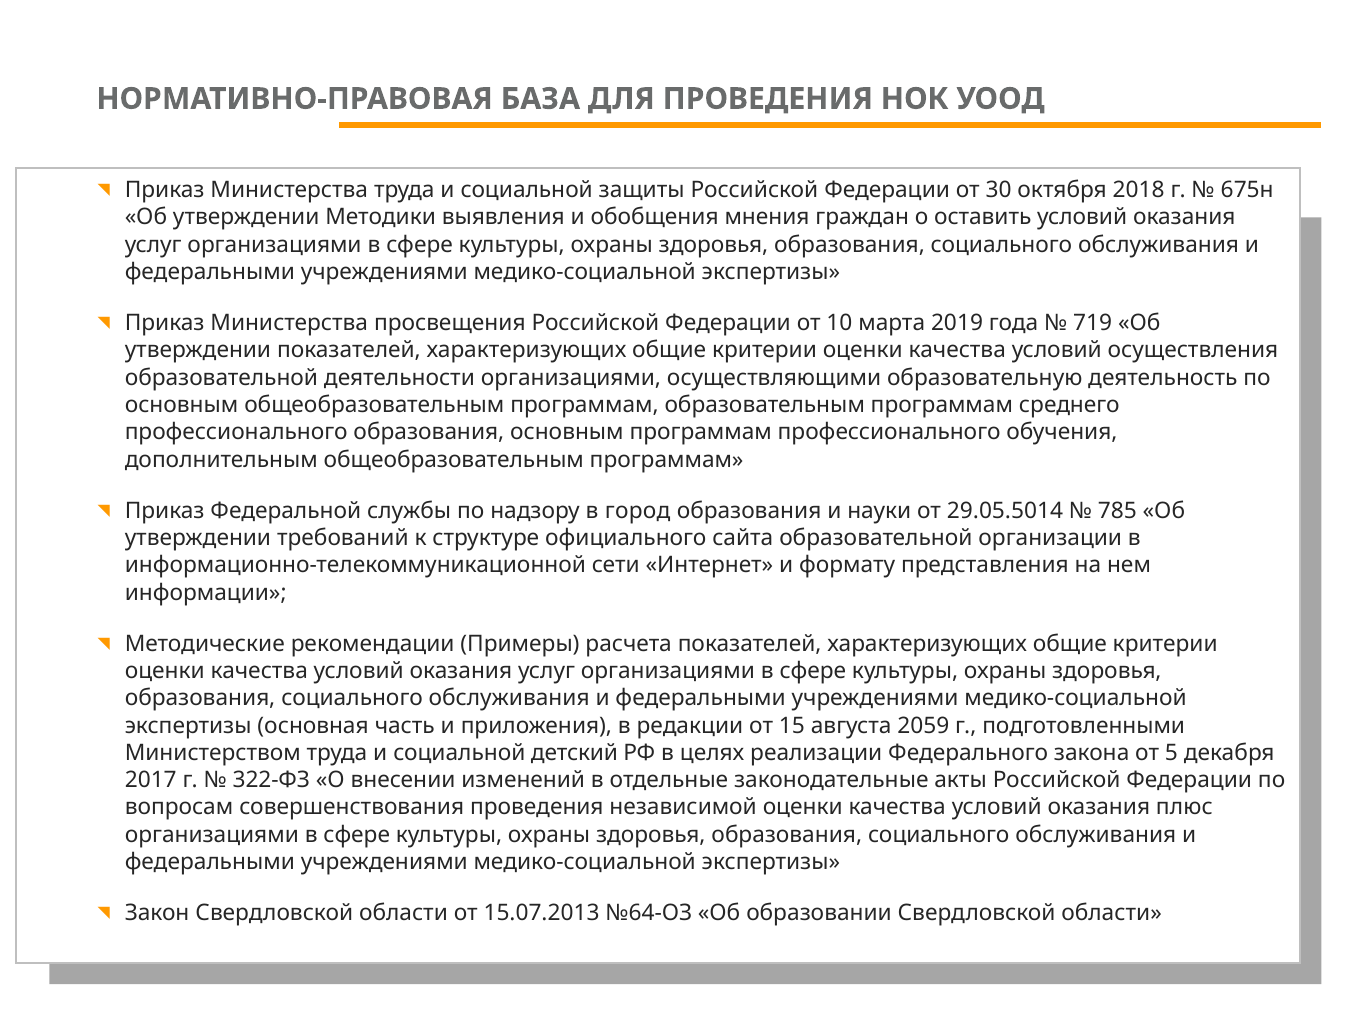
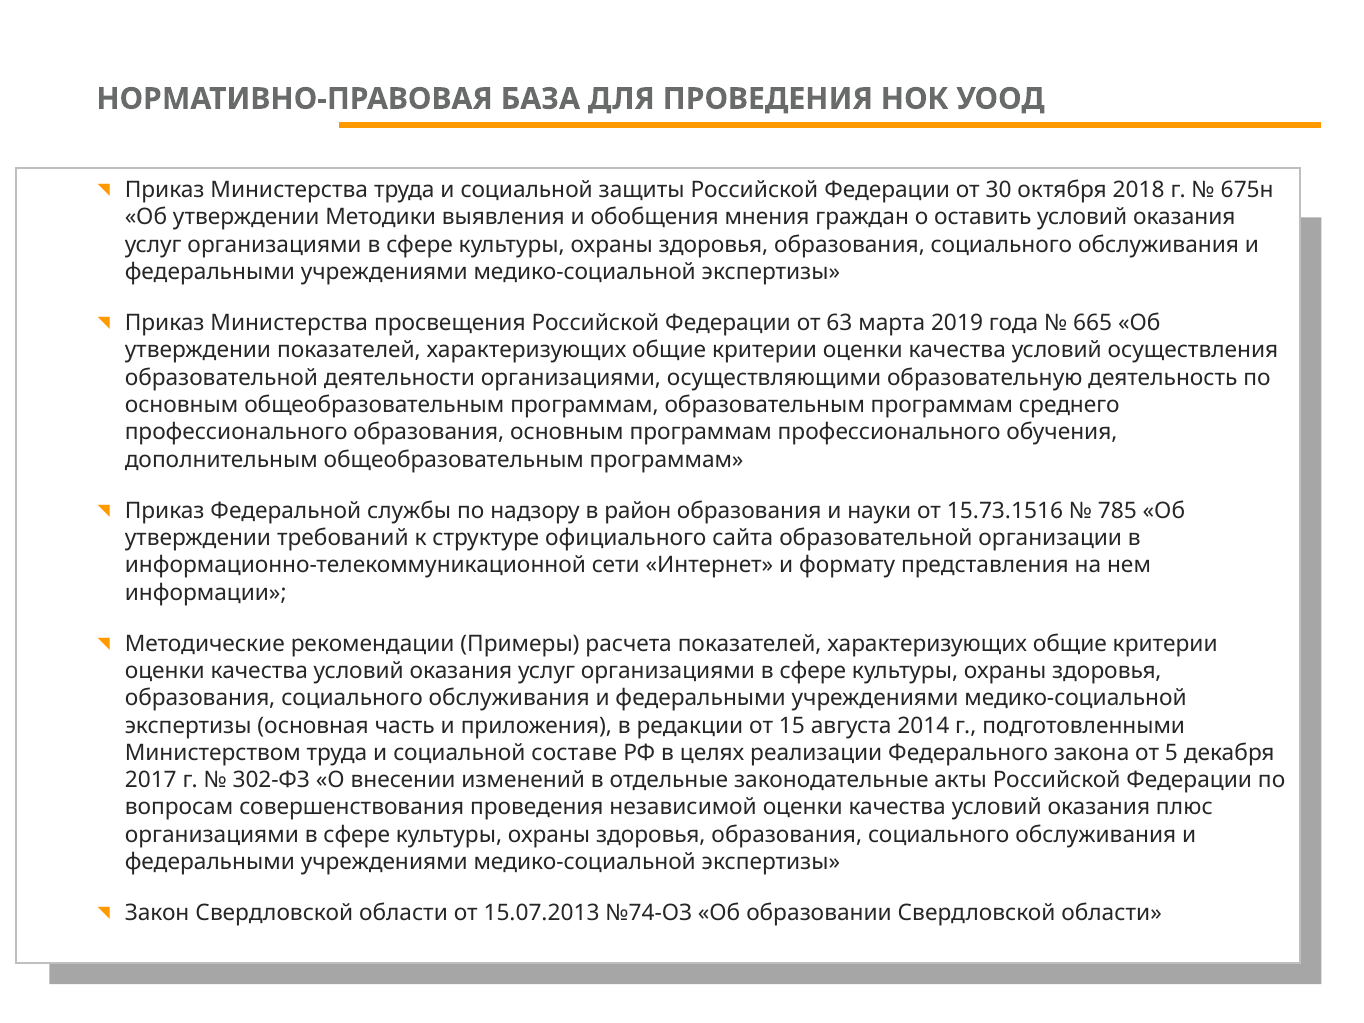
10: 10 -> 63
719: 719 -> 665
город: город -> район
29.05.5014: 29.05.5014 -> 15.73.1516
2059: 2059 -> 2014
детский: детский -> составе
322-ФЗ: 322-ФЗ -> 302-ФЗ
№64-ОЗ: №64-ОЗ -> №74-ОЗ
